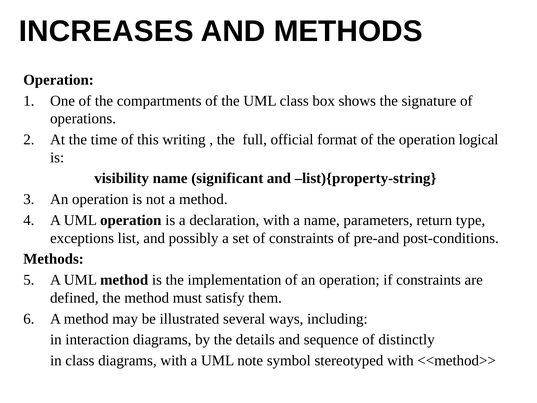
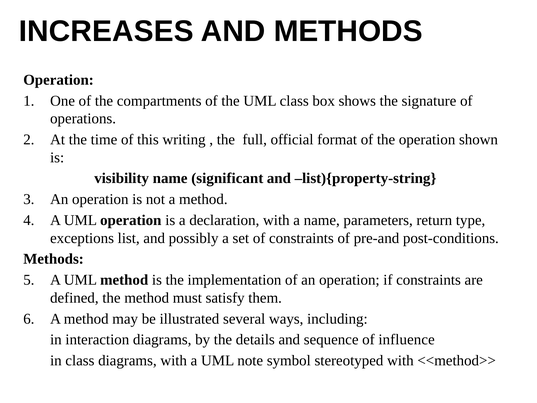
logical: logical -> shown
distinctly: distinctly -> influence
